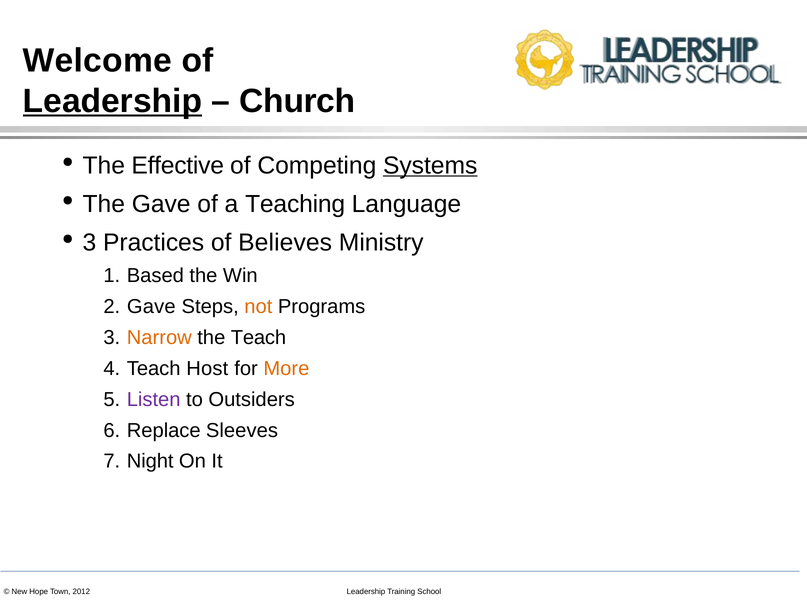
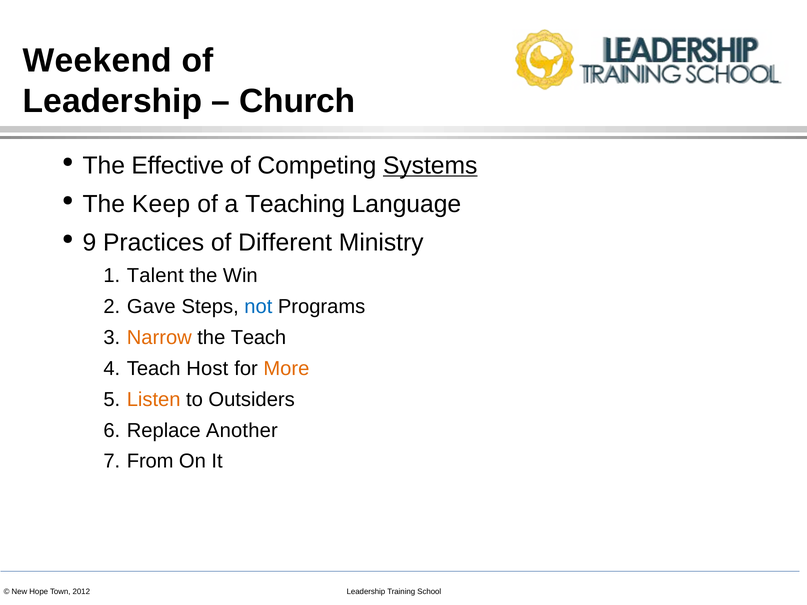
Welcome: Welcome -> Weekend
Leadership at (112, 101) underline: present -> none
The Gave: Gave -> Keep
3 at (89, 243): 3 -> 9
Believes: Believes -> Different
Based: Based -> Talent
not colour: orange -> blue
Listen colour: purple -> orange
Sleeves: Sleeves -> Another
Night: Night -> From
